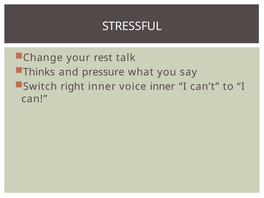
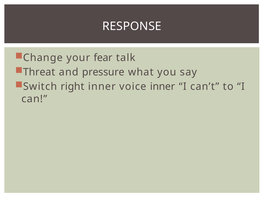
STRESSFUL: STRESSFUL -> RESPONSE
rest: rest -> fear
Thinks: Thinks -> Threat
